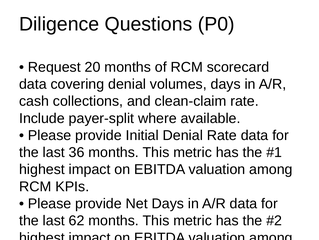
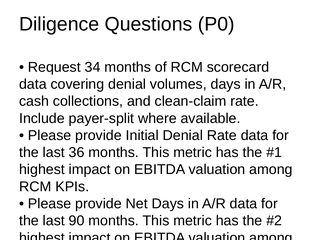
20: 20 -> 34
62: 62 -> 90
